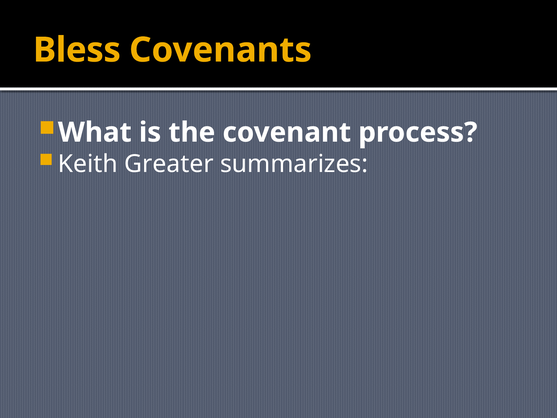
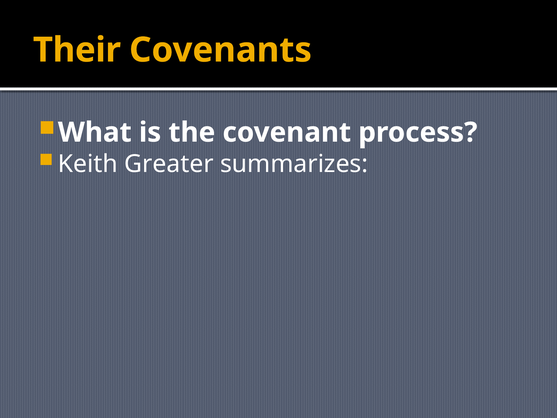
Bless: Bless -> Their
